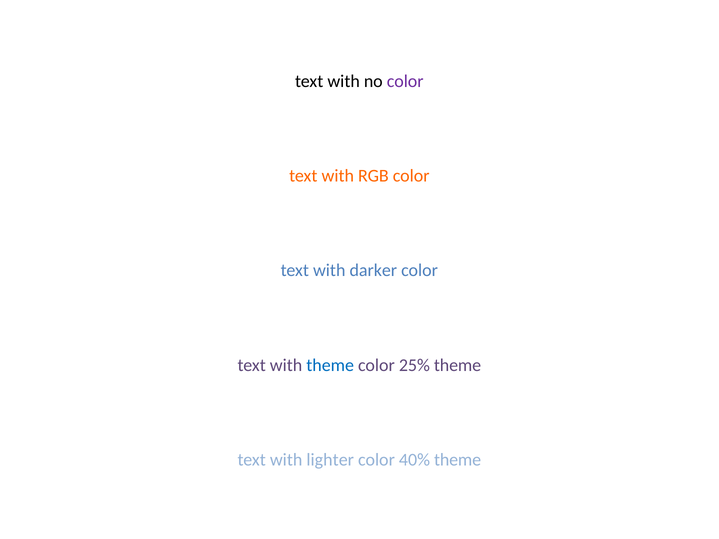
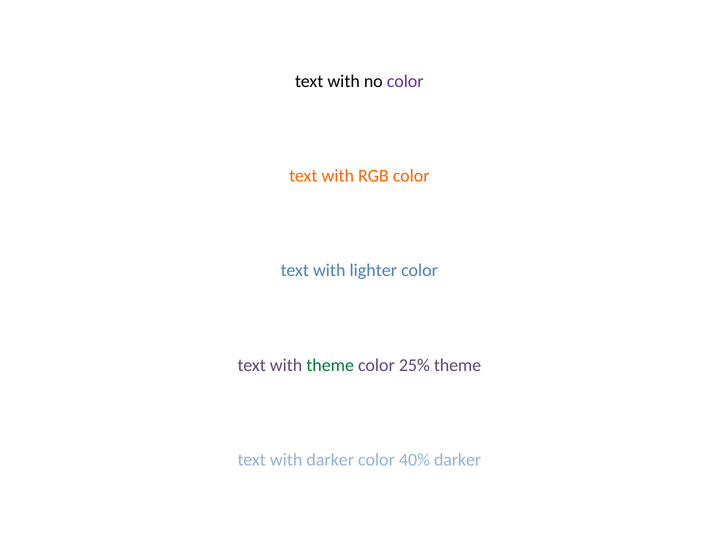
darker: darker -> lighter
theme at (330, 365) colour: blue -> green
with lighter: lighter -> darker
40% theme: theme -> darker
